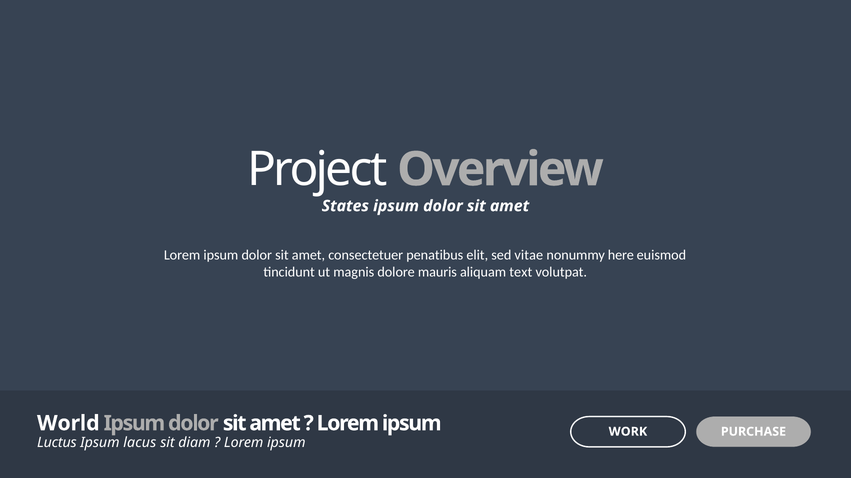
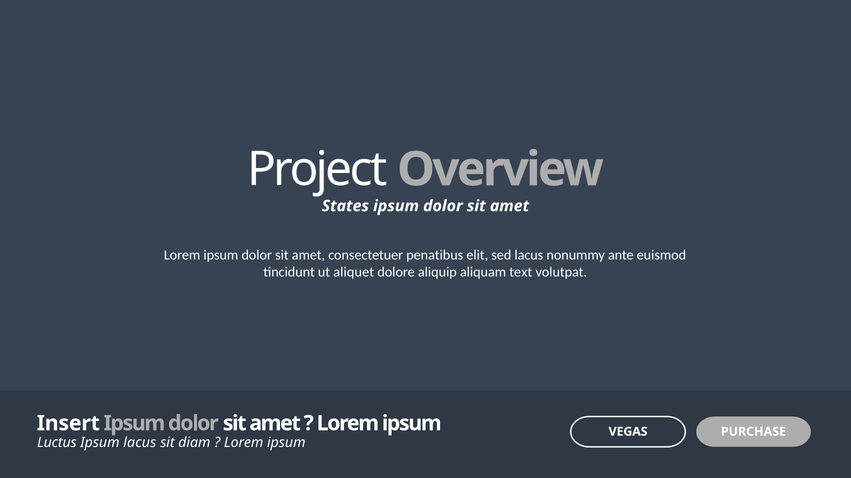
sed vitae: vitae -> lacus
here: here -> ante
magnis: magnis -> aliquet
mauris: mauris -> aliquip
World: World -> Insert
WORK: WORK -> VEGAS
